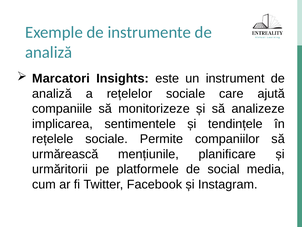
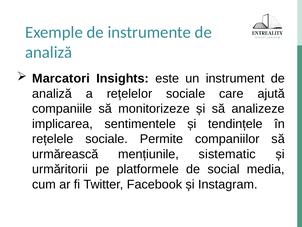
planificare: planificare -> sistematic
